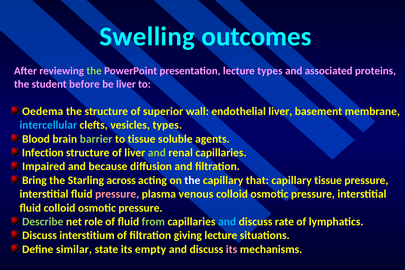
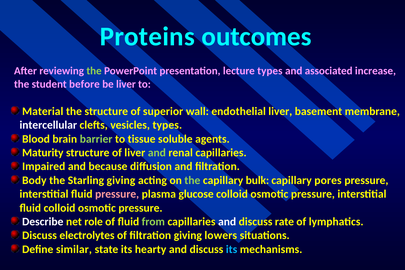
Swelling: Swelling -> Proteins
proteins: proteins -> increase
Oedema: Oedema -> Material
intercellular colour: light blue -> white
Infection: Infection -> Maturity
Bring: Bring -> Body
Starling across: across -> giving
the at (192, 180) colour: white -> light green
that: that -> bulk
capillary tissue: tissue -> pores
venous: venous -> glucose
Describe colour: light green -> white
and at (227, 222) colour: light blue -> white
interstitium: interstitium -> electrolytes
giving lecture: lecture -> lowers
empty: empty -> hearty
its at (232, 249) colour: pink -> light blue
